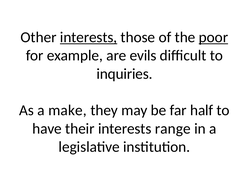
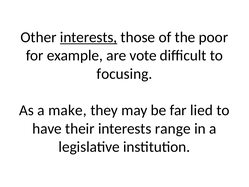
poor underline: present -> none
evils: evils -> vote
inquiries: inquiries -> focusing
half: half -> lied
